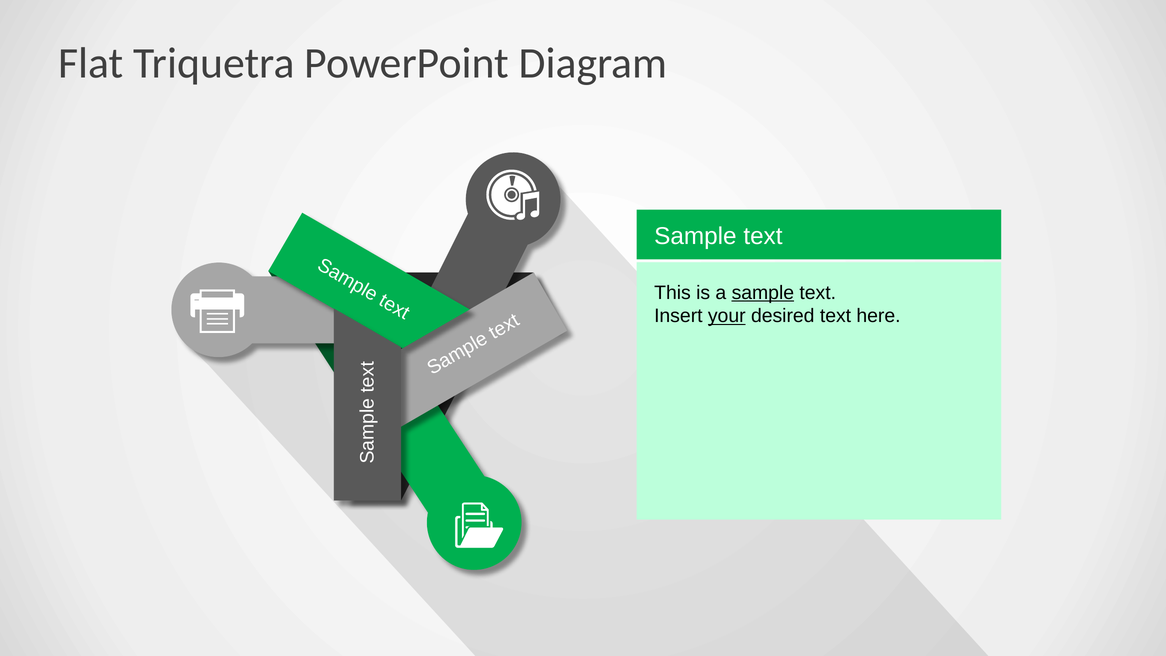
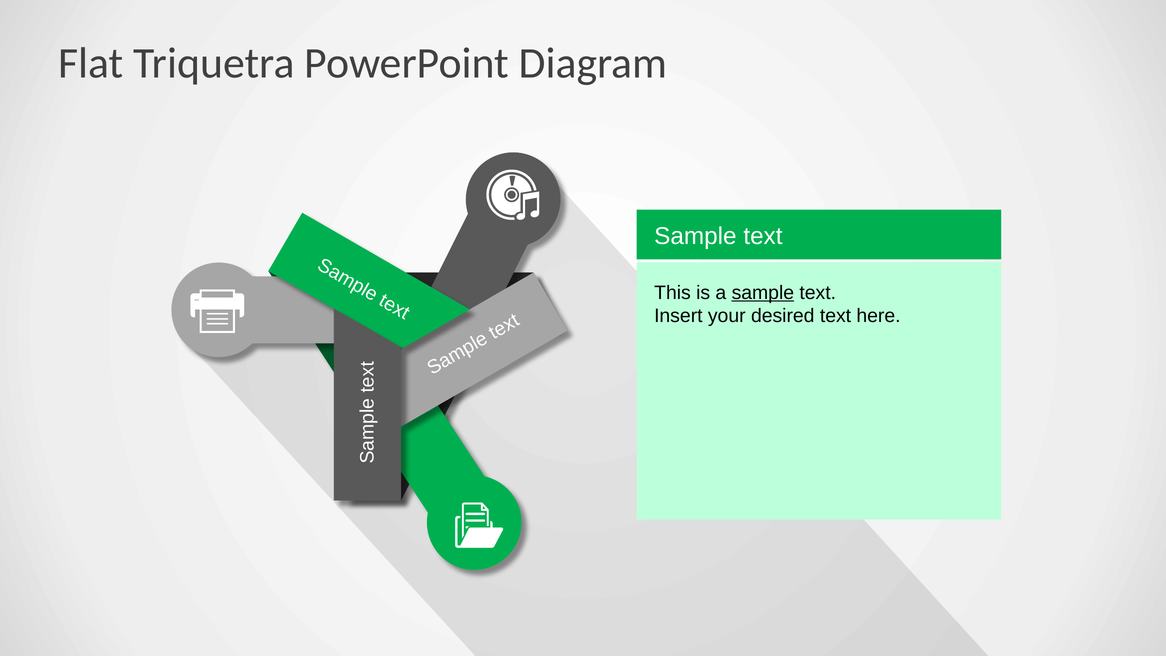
your underline: present -> none
